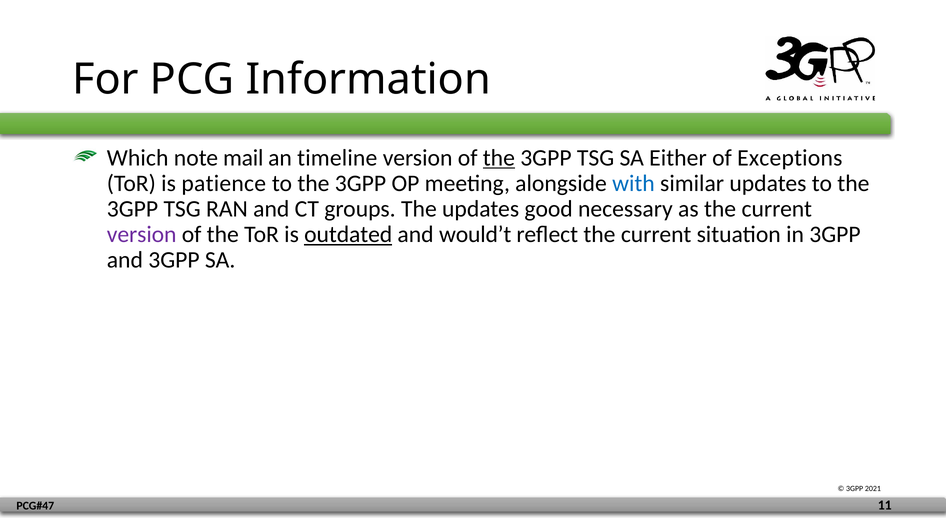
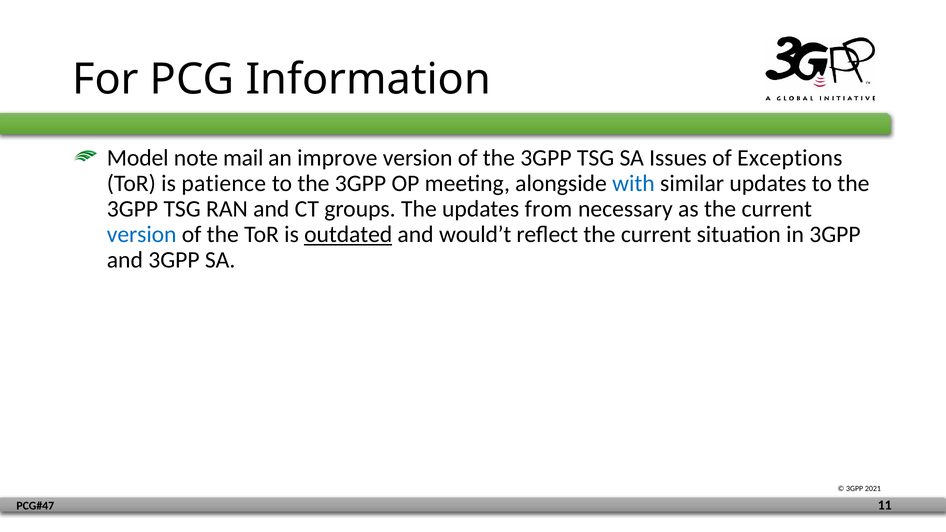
Which: Which -> Model
timeline: timeline -> improve
the at (499, 158) underline: present -> none
Either: Either -> Issues
good: good -> from
version at (142, 234) colour: purple -> blue
